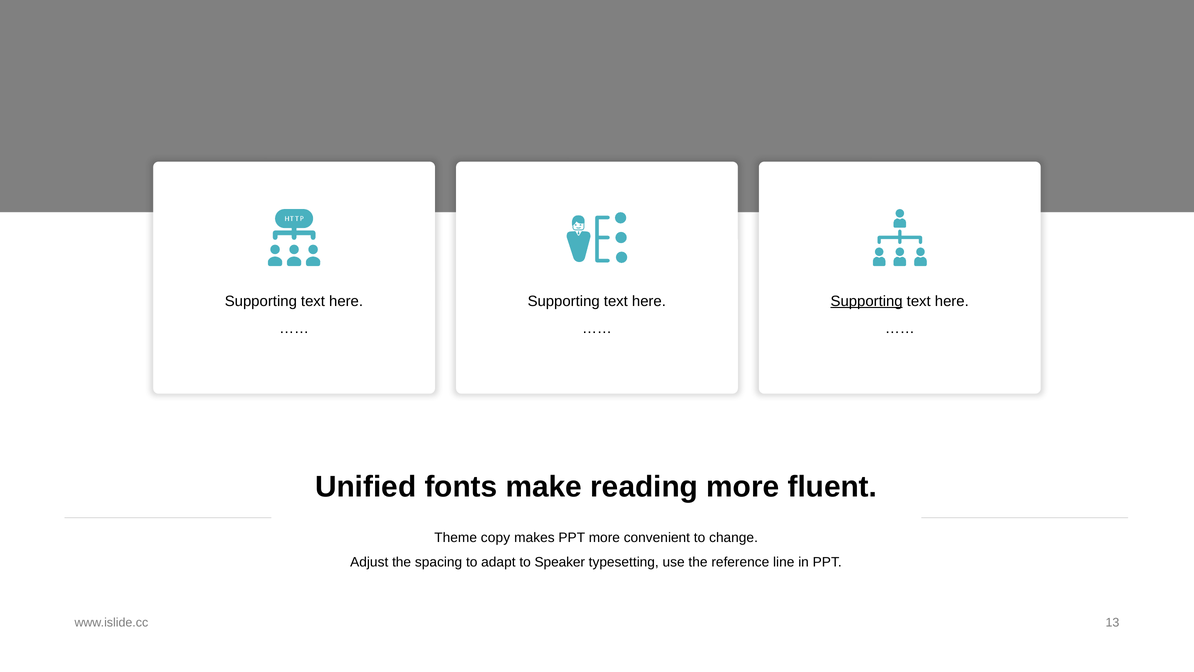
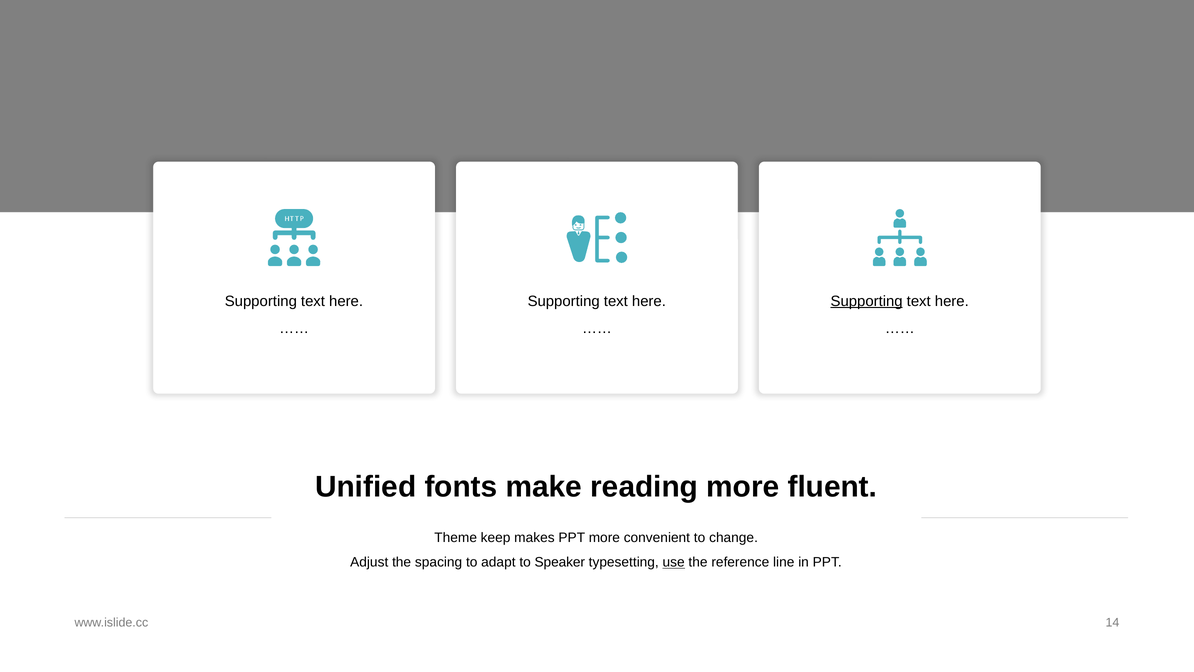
copy: copy -> keep
use underline: none -> present
13: 13 -> 14
